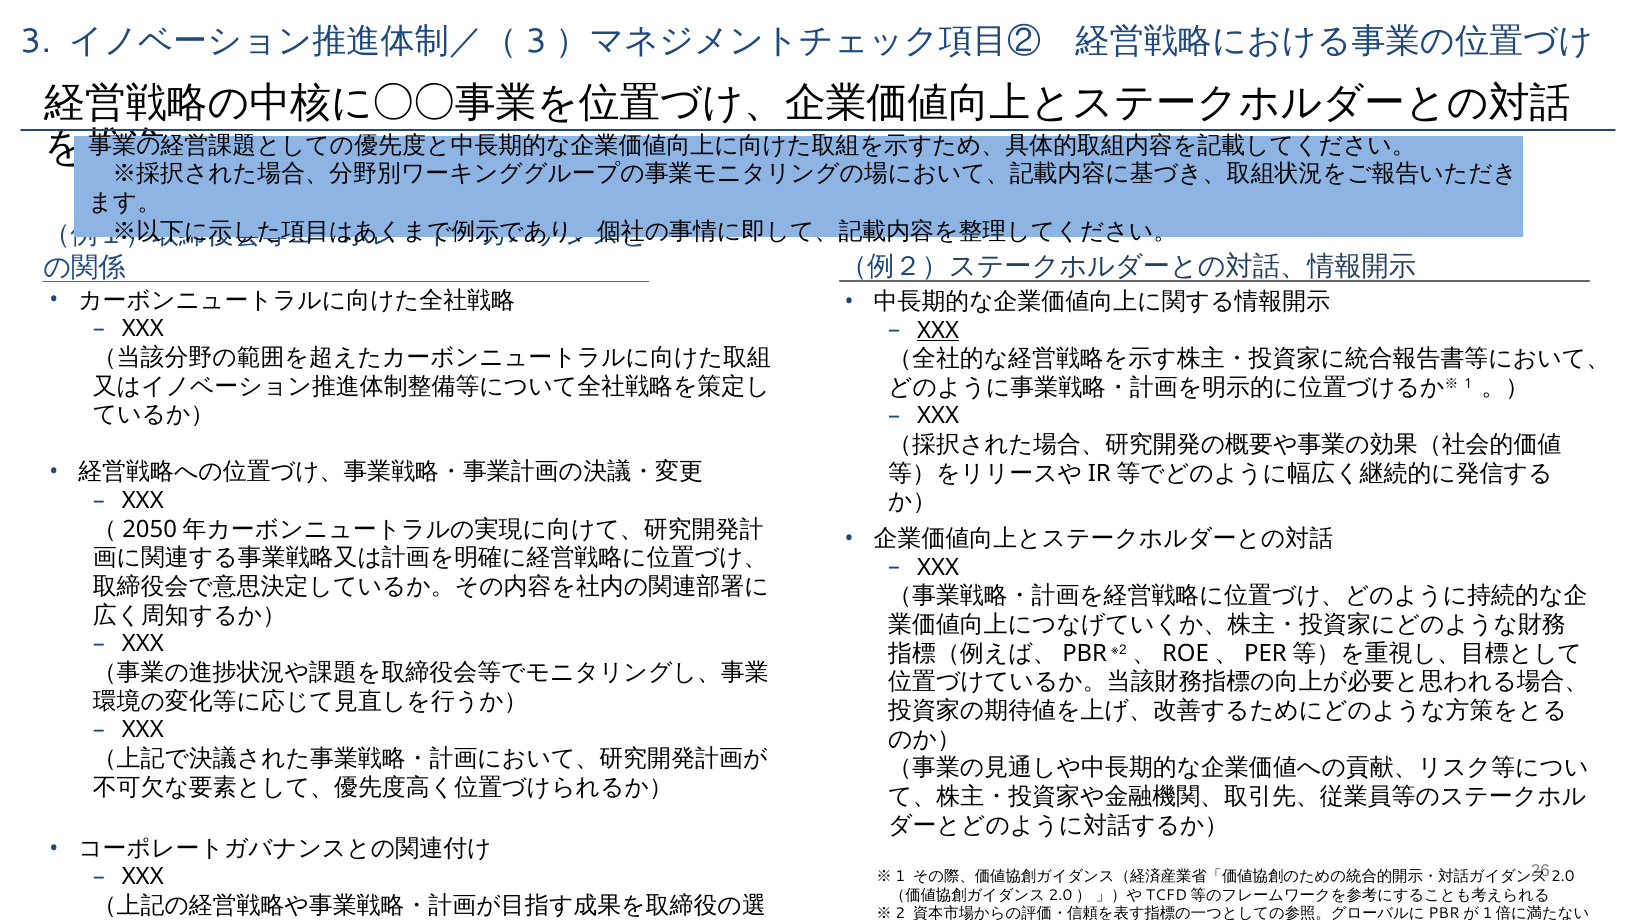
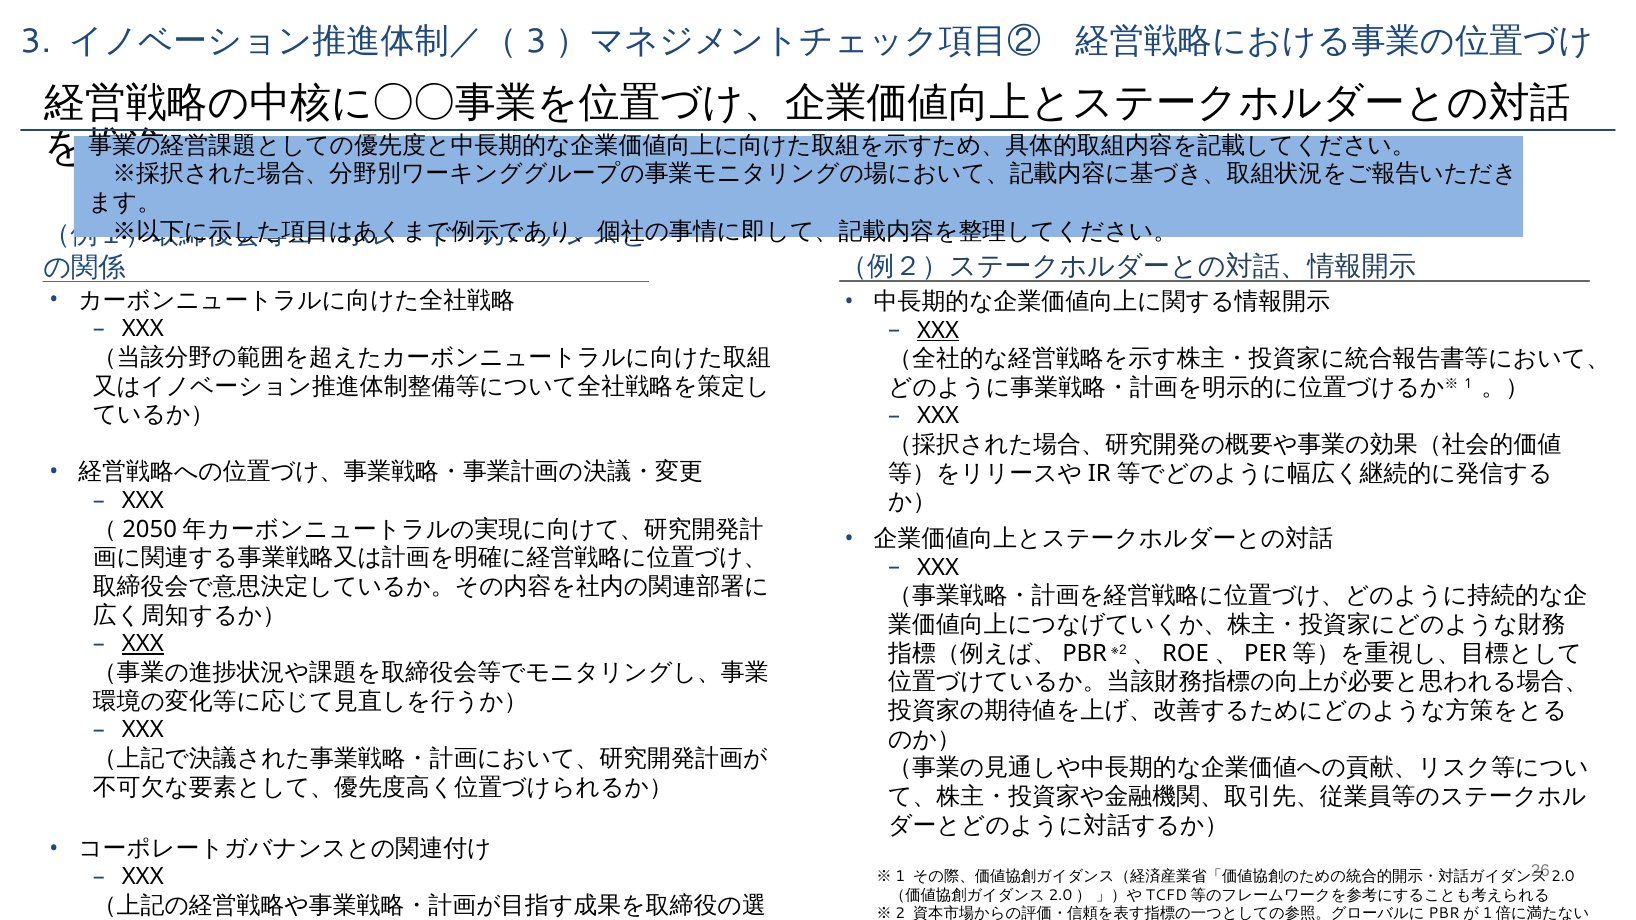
XXX at (143, 644) underline: none -> present
